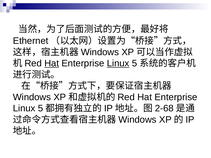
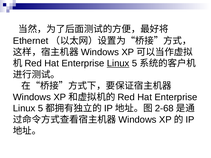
Hat at (52, 63) underline: present -> none
